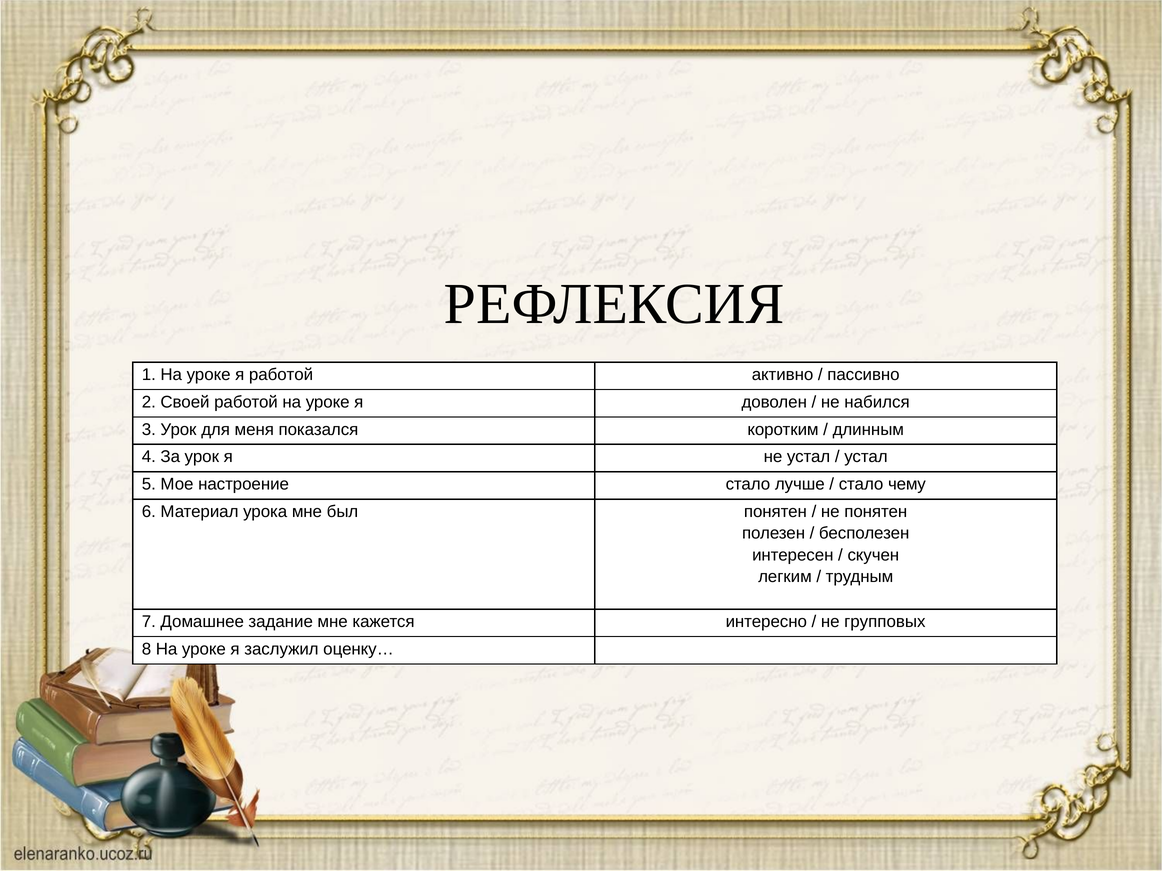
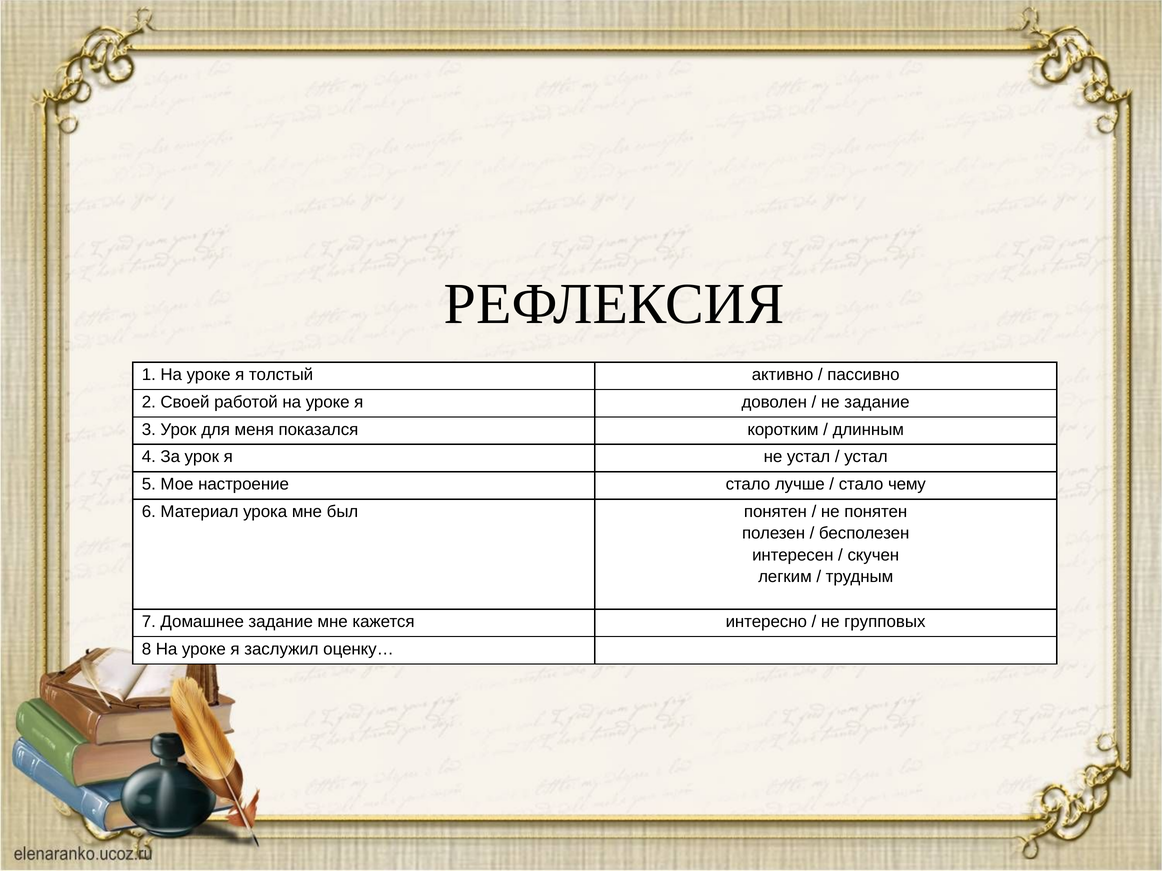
я работой: работой -> толстый
не набился: набился -> задание
